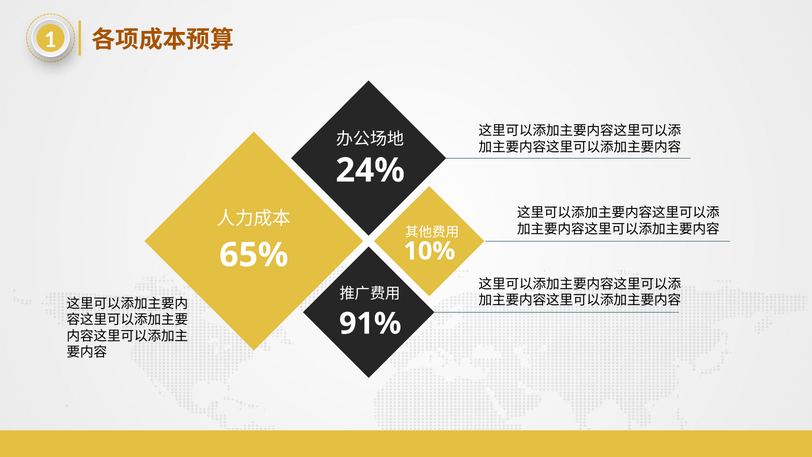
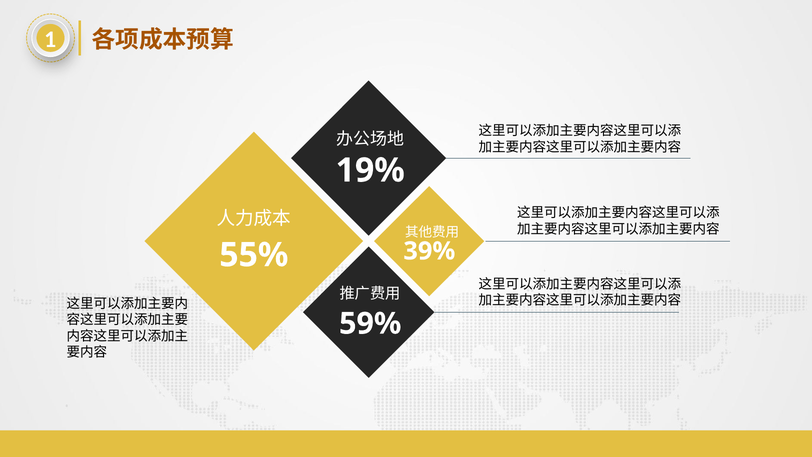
24%: 24% -> 19%
10%: 10% -> 39%
65%: 65% -> 55%
91%: 91% -> 59%
